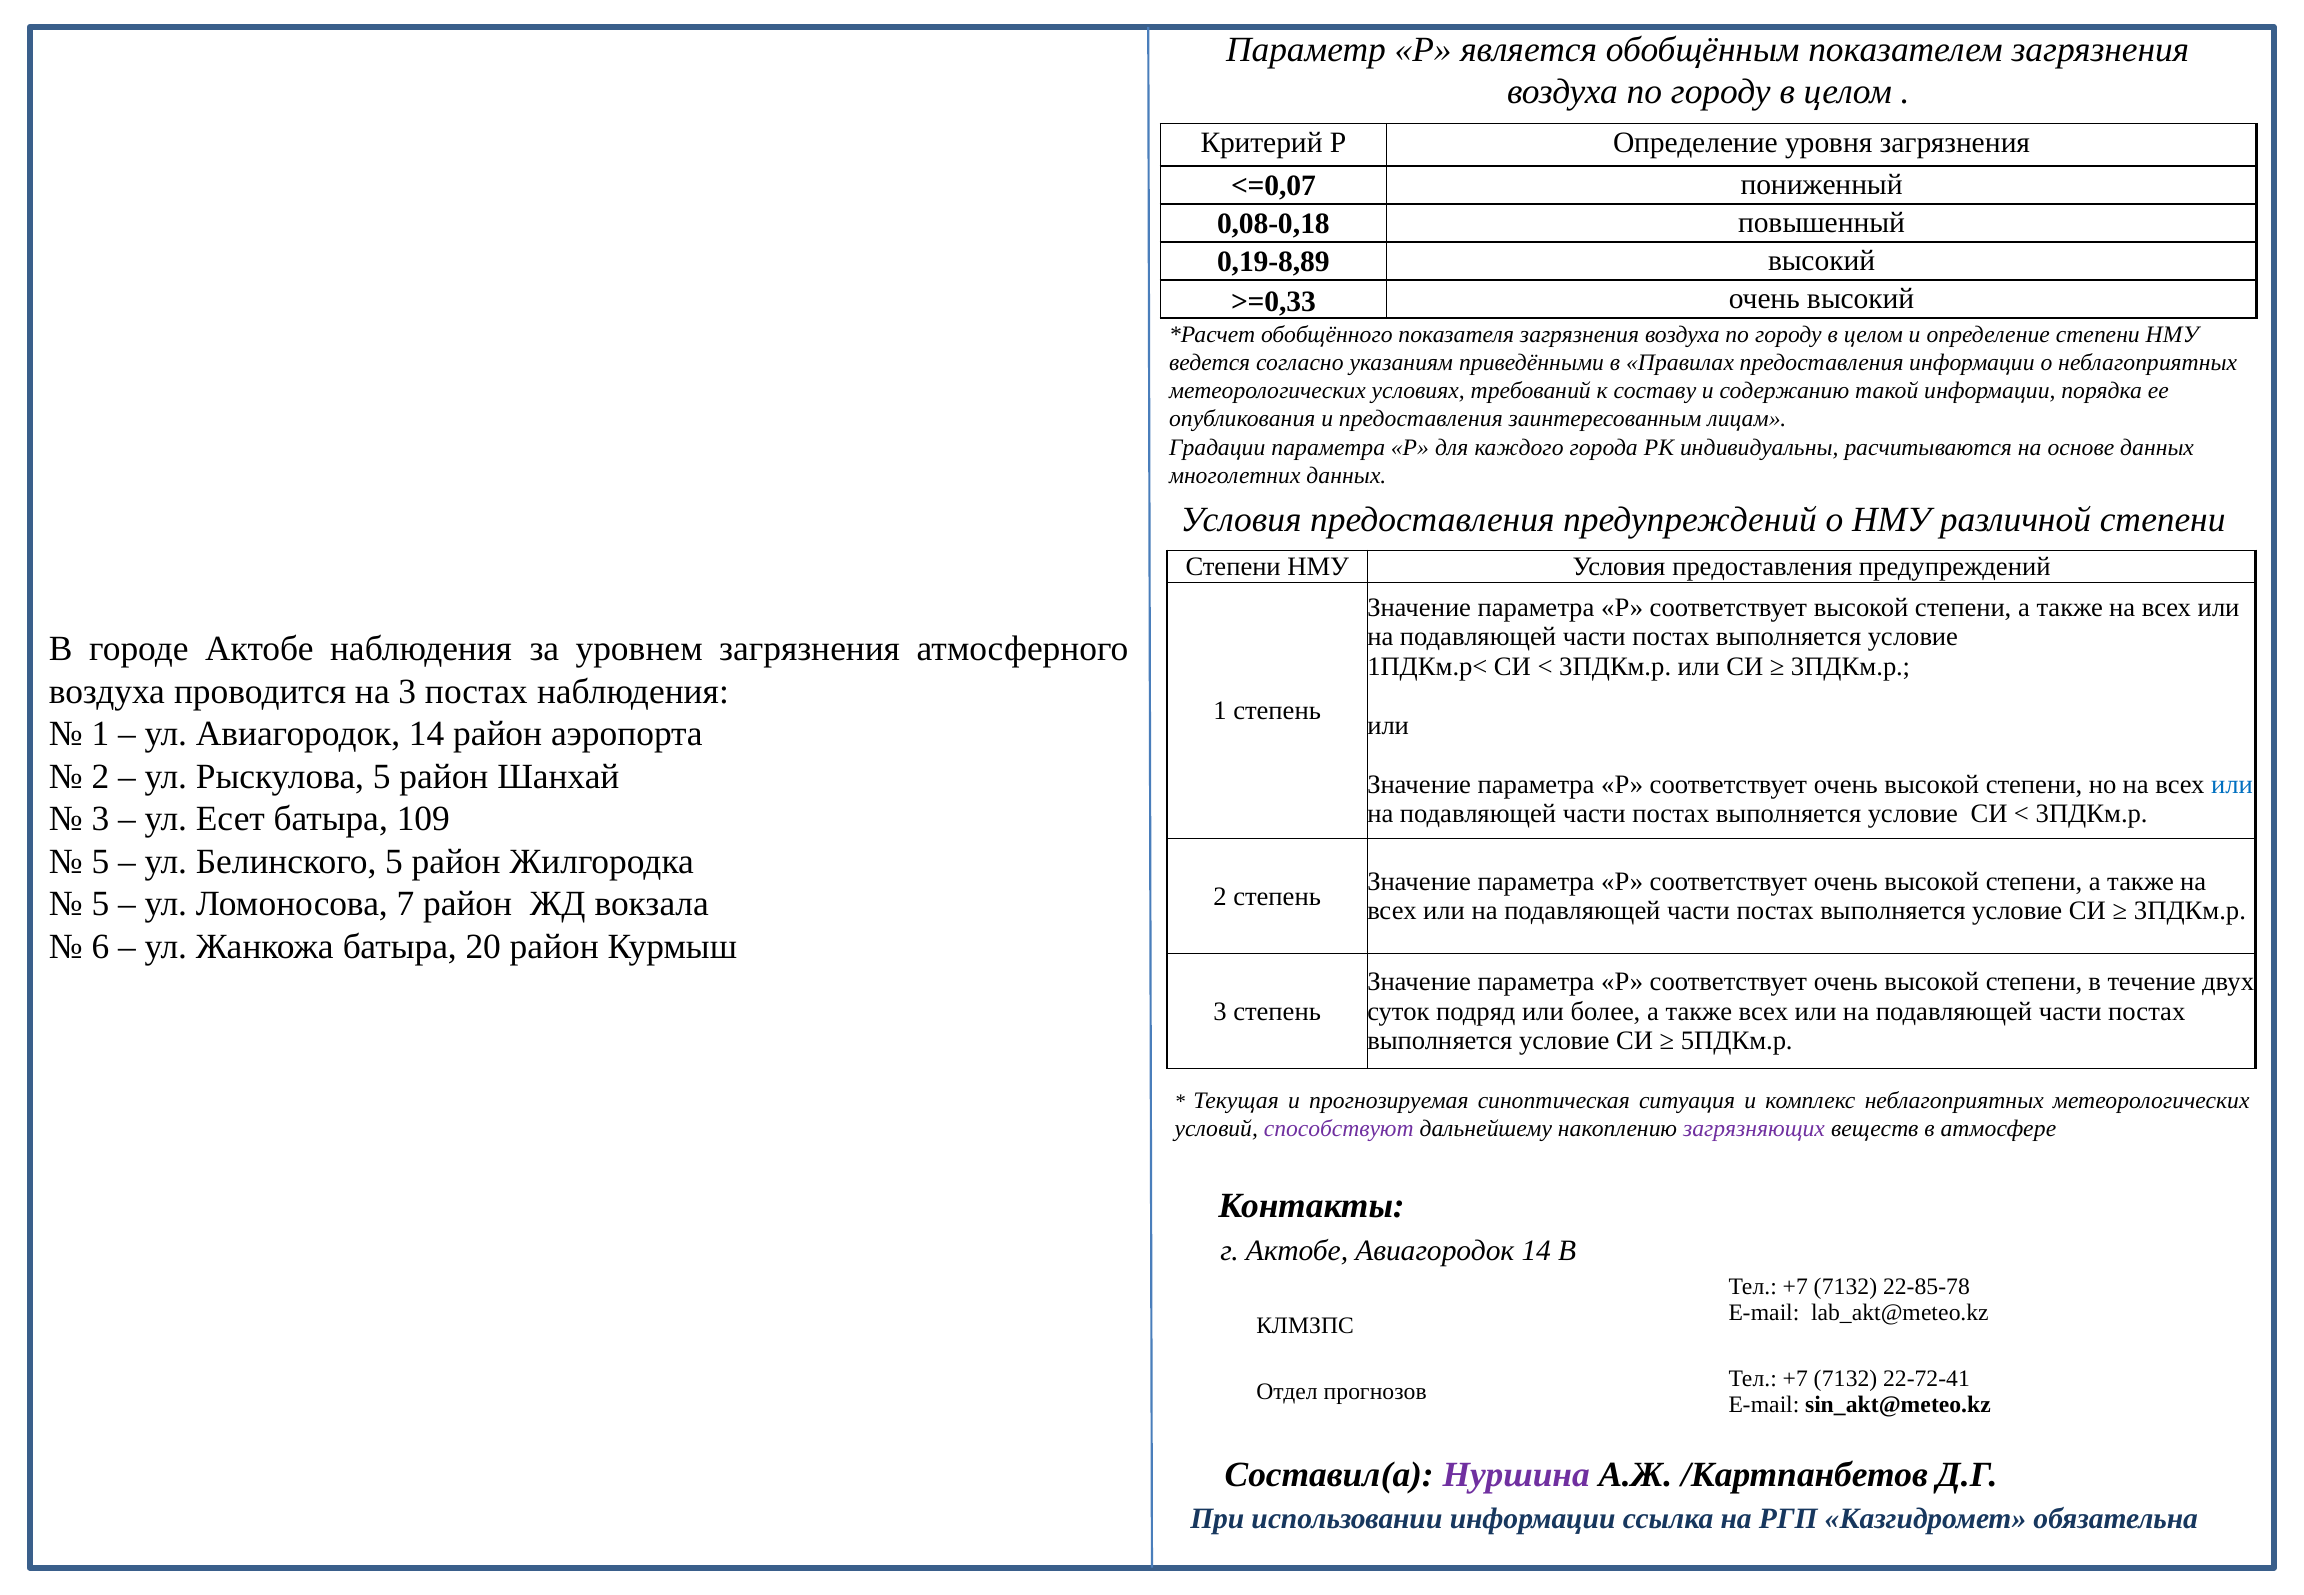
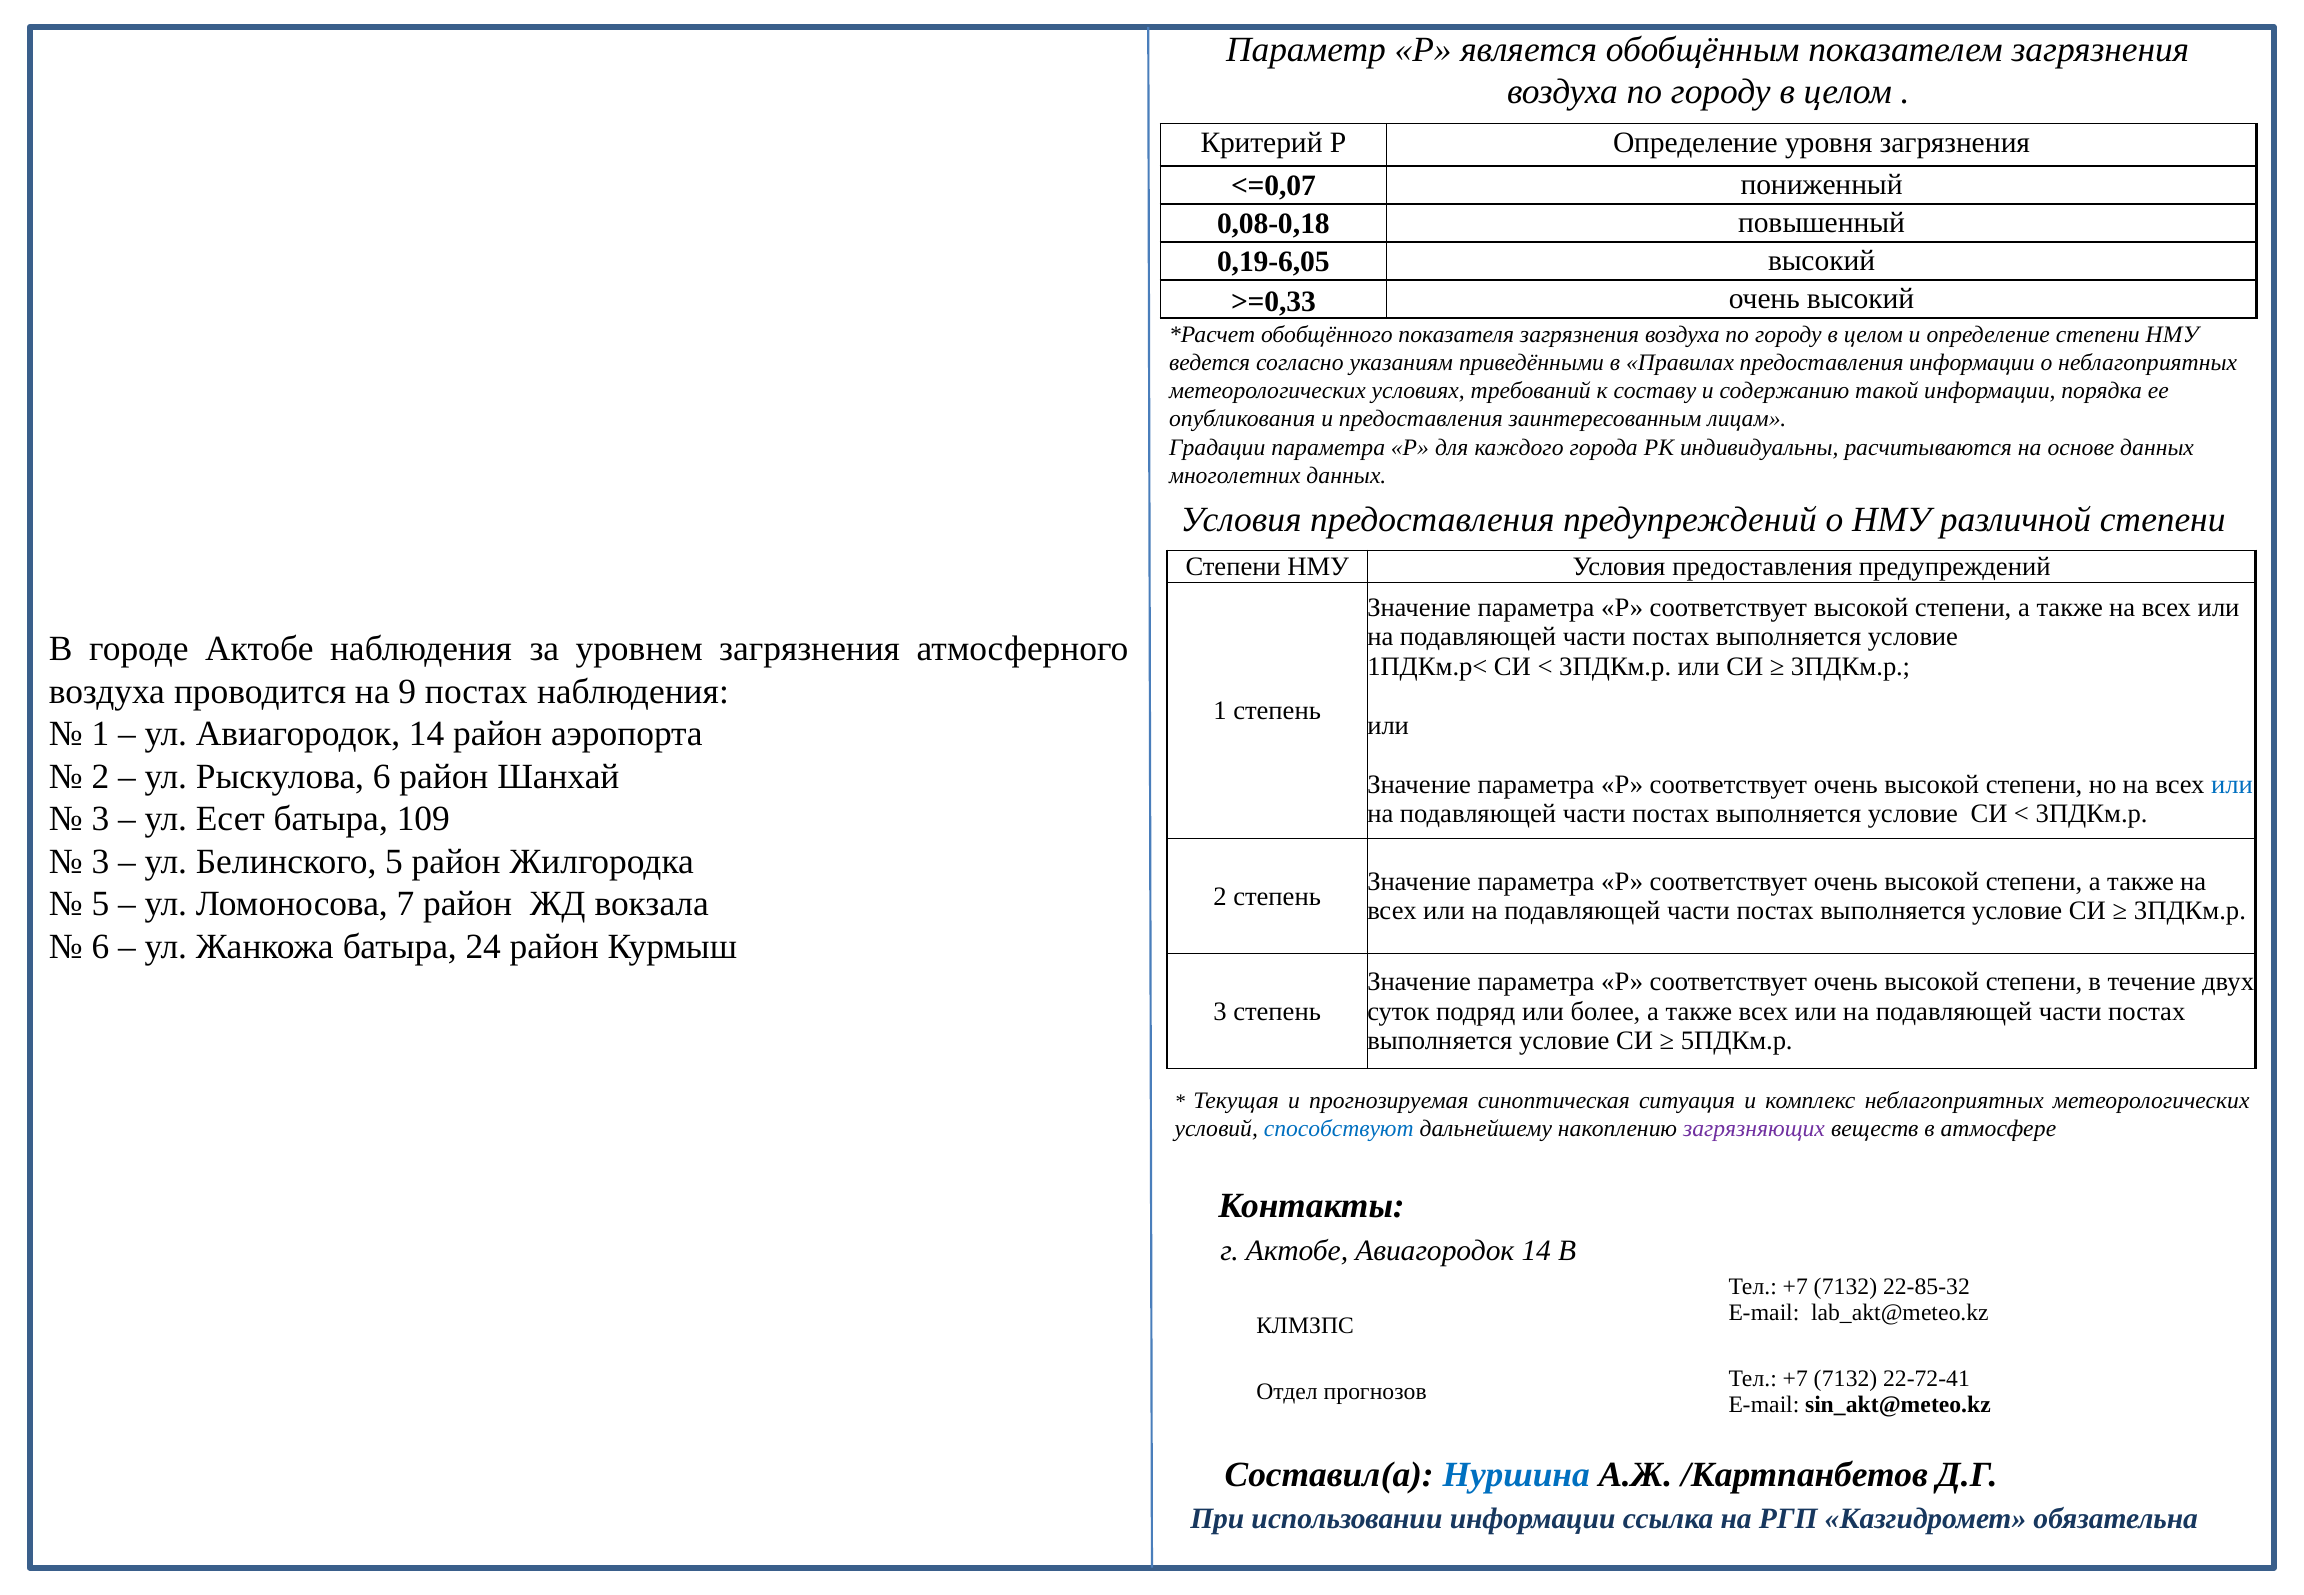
0,19-8,89: 0,19-8,89 -> 0,19-6,05
на 3: 3 -> 9
Рыскулова 5: 5 -> 6
5 at (100, 862): 5 -> 3
20: 20 -> 24
способствуют colour: purple -> blue
22-85-78: 22-85-78 -> 22-85-32
Нуршина colour: purple -> blue
